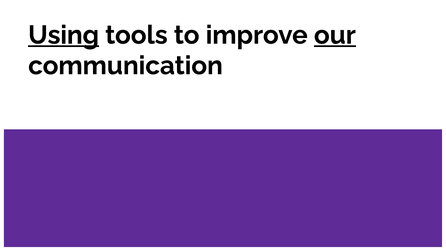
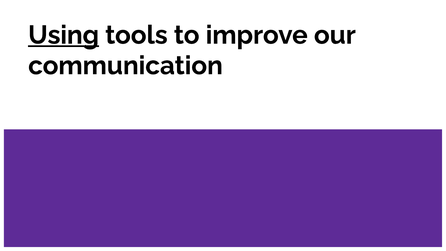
our underline: present -> none
